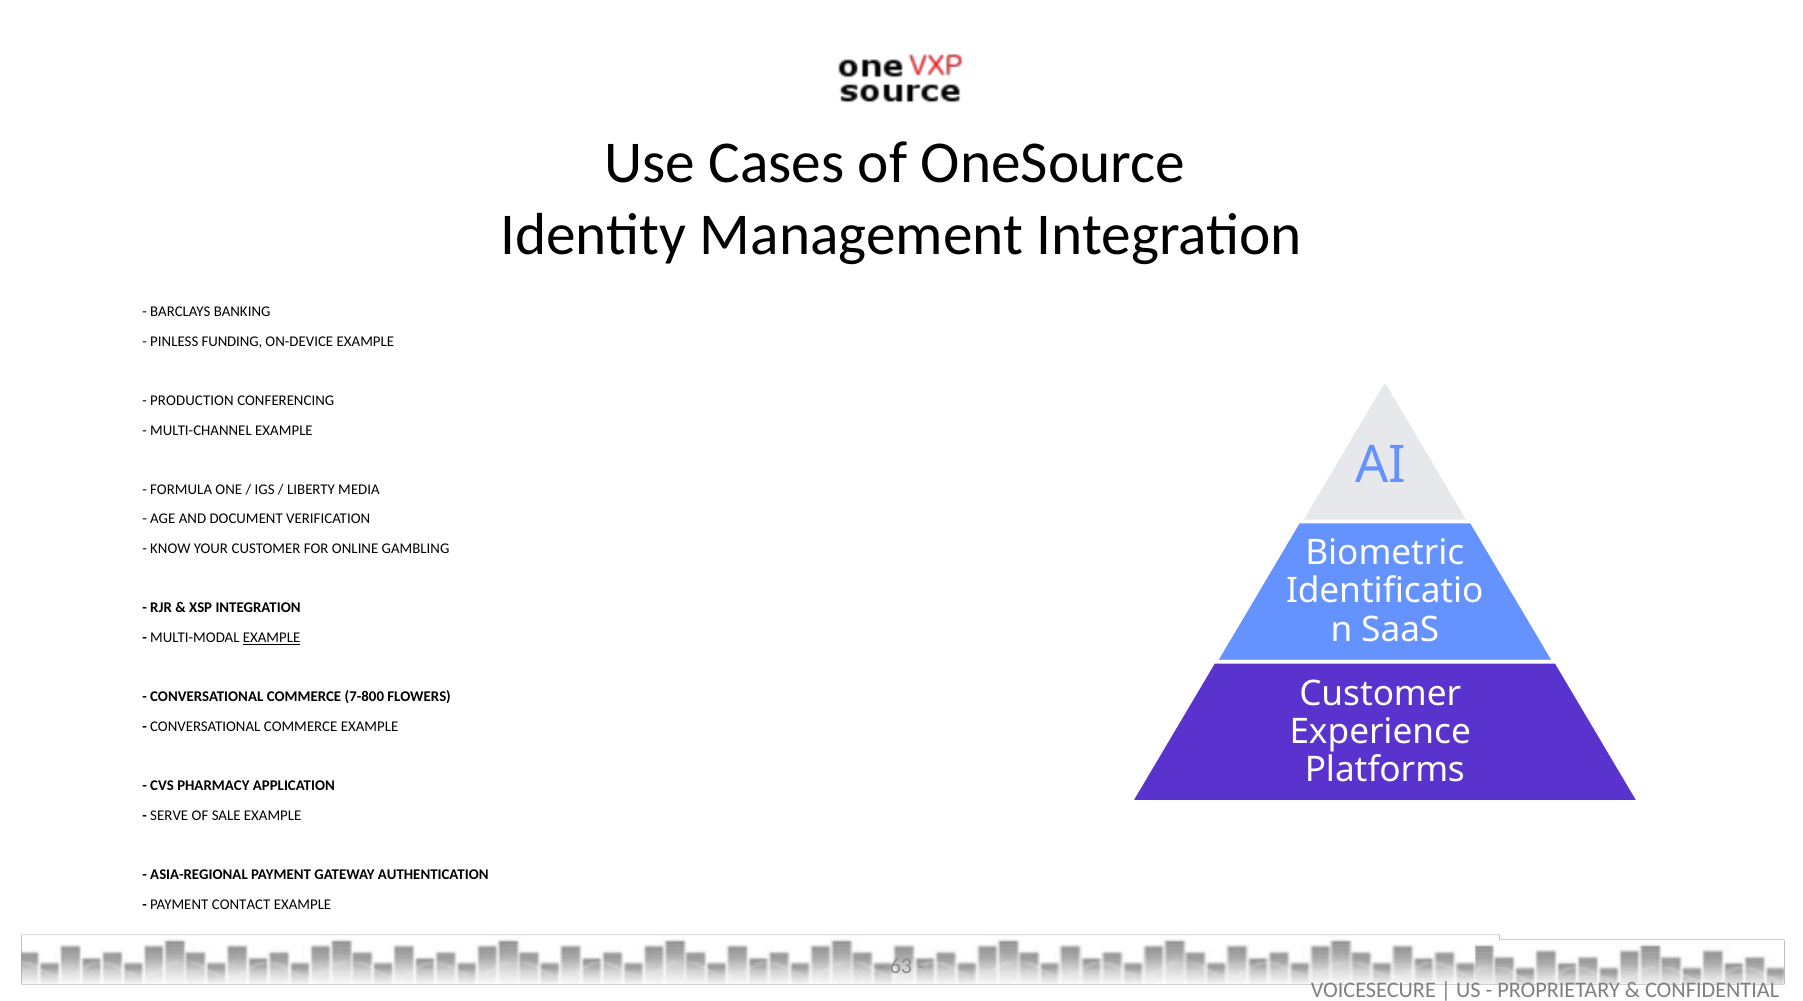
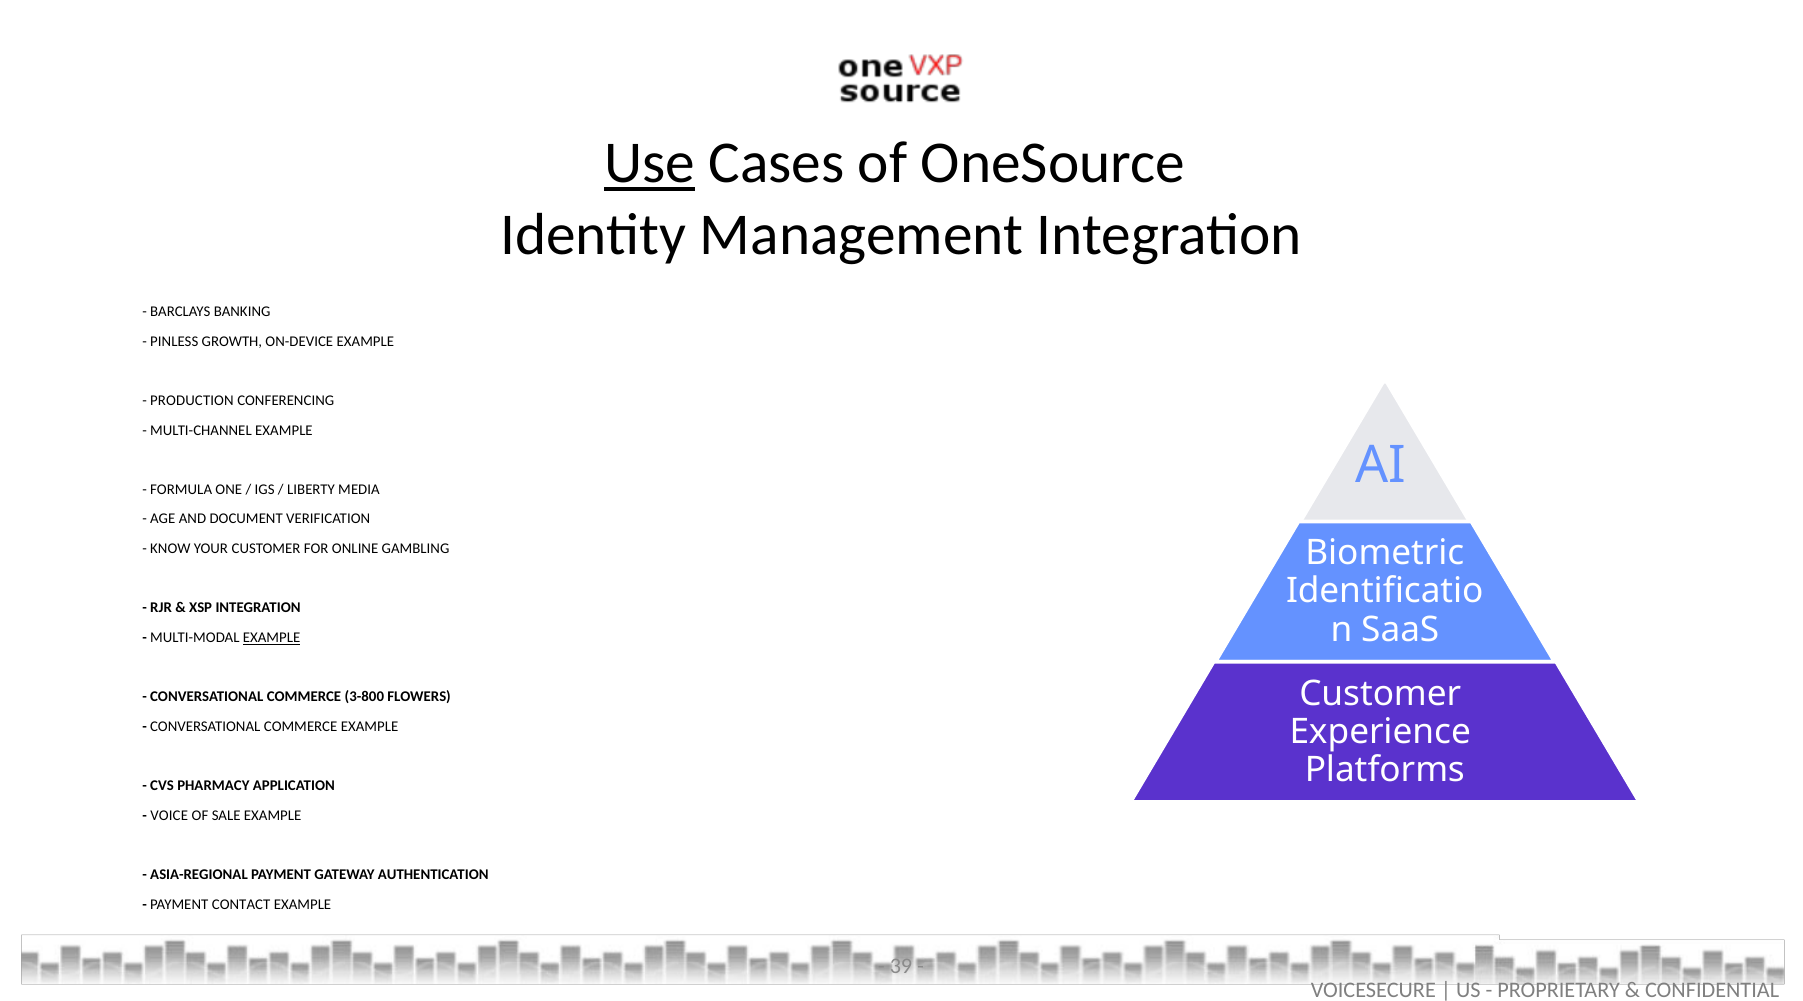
Use underline: none -> present
FUNDING: FUNDING -> GROWTH
7-800: 7-800 -> 3-800
SERVE: SERVE -> VOICE
63: 63 -> 39
